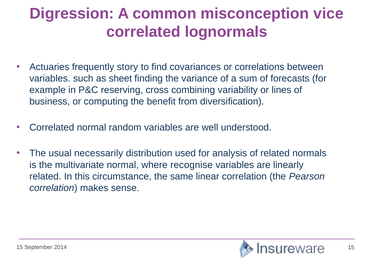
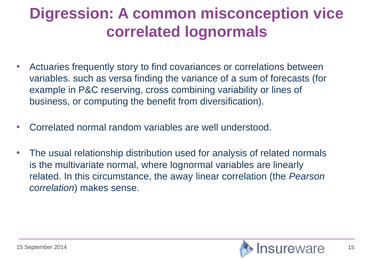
sheet: sheet -> versa
necessarily: necessarily -> relationship
recognise: recognise -> lognormal
same: same -> away
